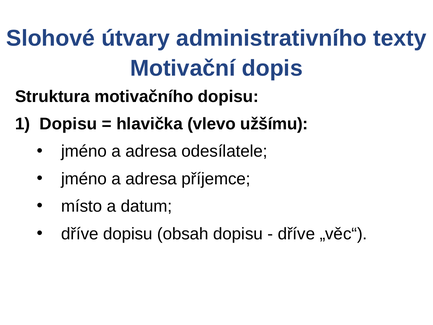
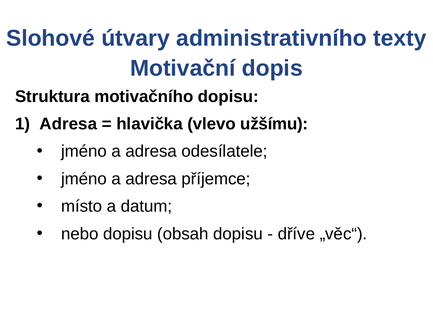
Dopisu at (68, 124): Dopisu -> Adresa
dříve at (80, 234): dříve -> nebo
